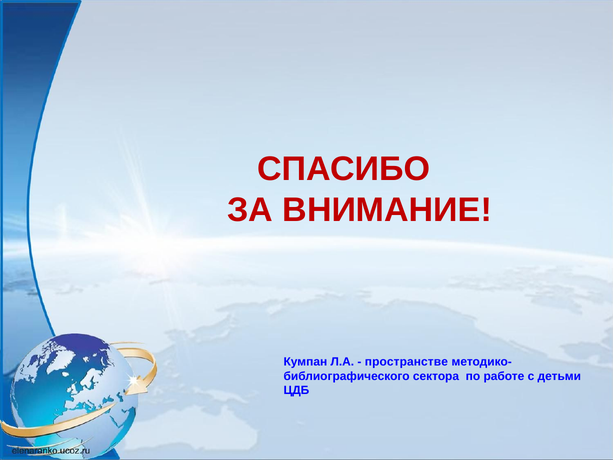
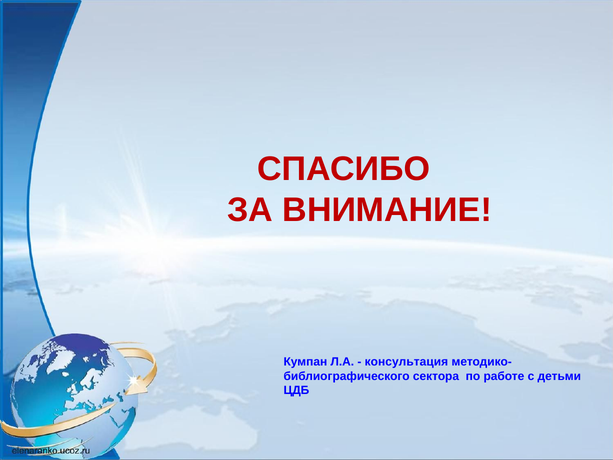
пространстве: пространстве -> консультация
